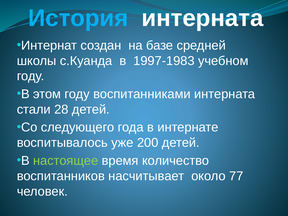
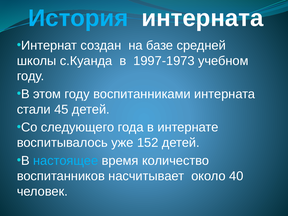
1997-1983: 1997-1983 -> 1997-1973
28: 28 -> 45
200: 200 -> 152
настоящее colour: light green -> light blue
77: 77 -> 40
